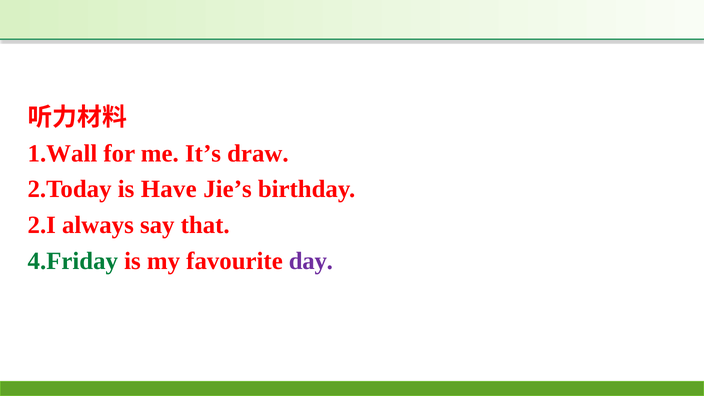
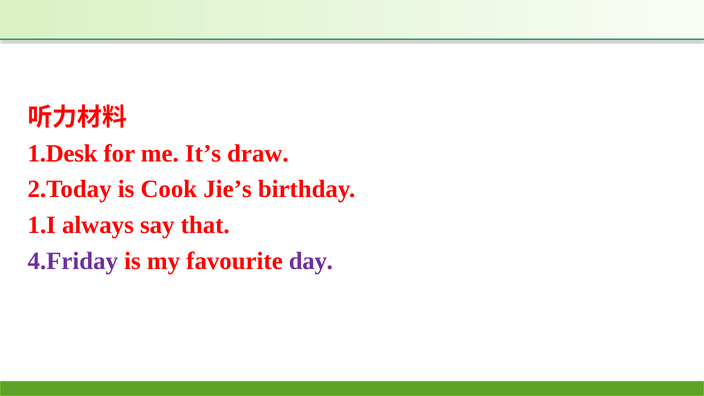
1.Wall: 1.Wall -> 1.Desk
Have: Have -> Cook
2.I: 2.I -> 1.I
4.Friday colour: green -> purple
